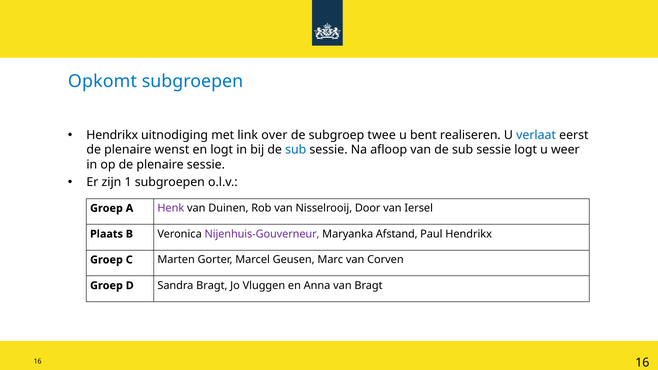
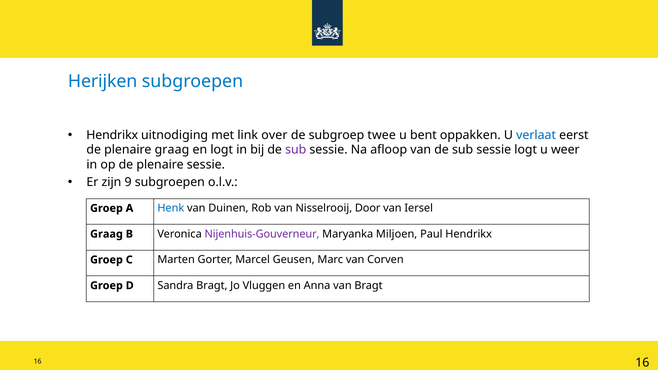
Opkomt: Opkomt -> Herijken
realiseren: realiseren -> oppakken
plenaire wenst: wenst -> graag
sub at (296, 150) colour: blue -> purple
1: 1 -> 9
Henk colour: purple -> blue
Plaats at (107, 234): Plaats -> Graag
Afstand: Afstand -> Miljoen
